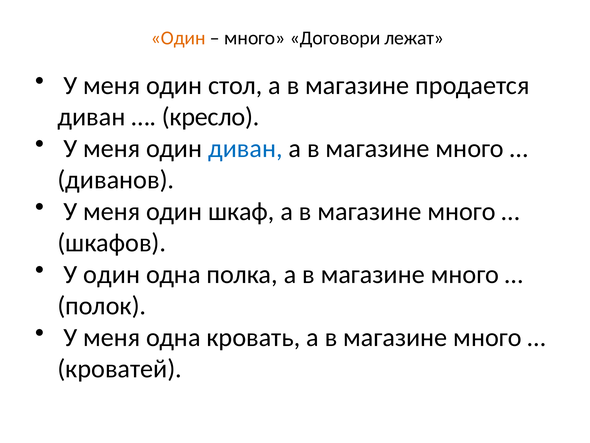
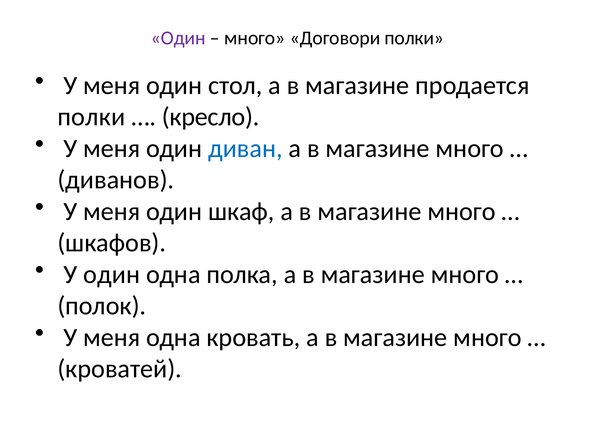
Один at (178, 38) colour: orange -> purple
Договори лежат: лежат -> полки
диван at (91, 117): диван -> полки
